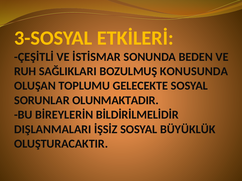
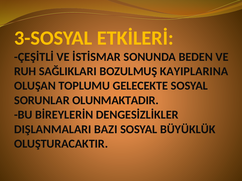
KONUSUNDA: KONUSUNDA -> KAYIPLARINA
BİLDİRİLMELİDİR: BİLDİRİLMELİDİR -> DENGESİZLİKLER
İŞSİZ: İŞSİZ -> BAZI
